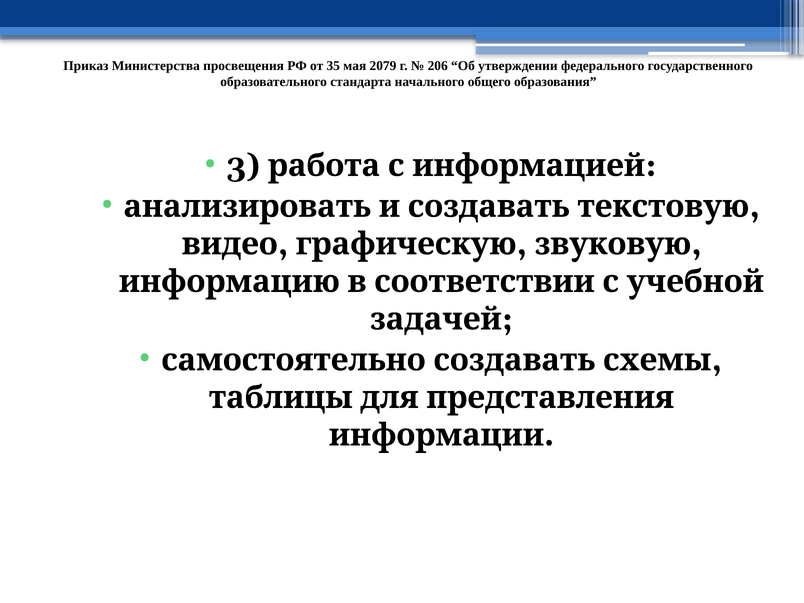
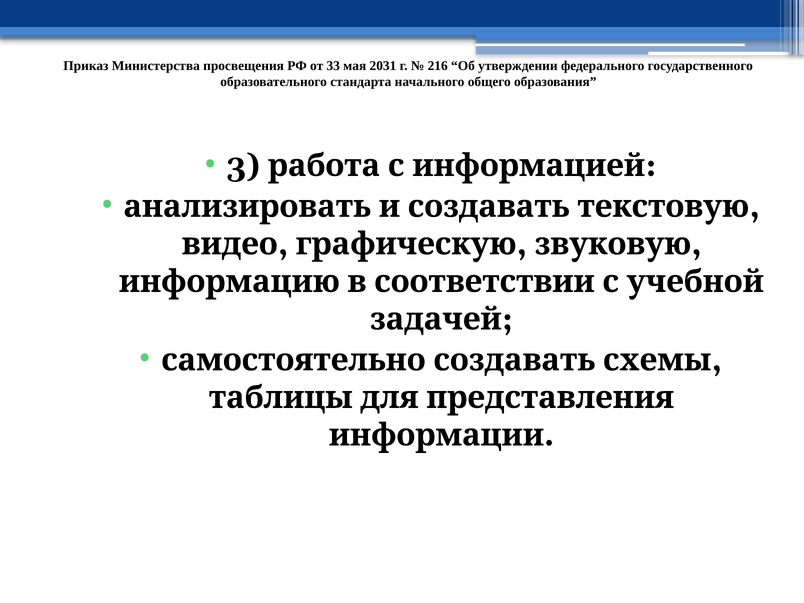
35: 35 -> 33
2079: 2079 -> 2031
206: 206 -> 216
